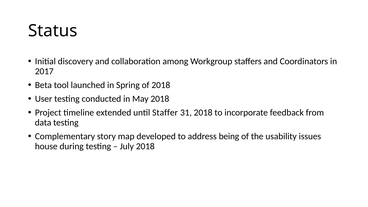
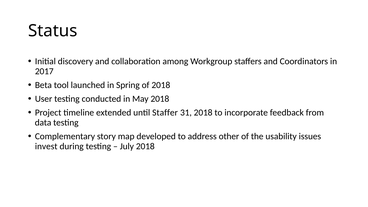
being: being -> other
house: house -> invest
